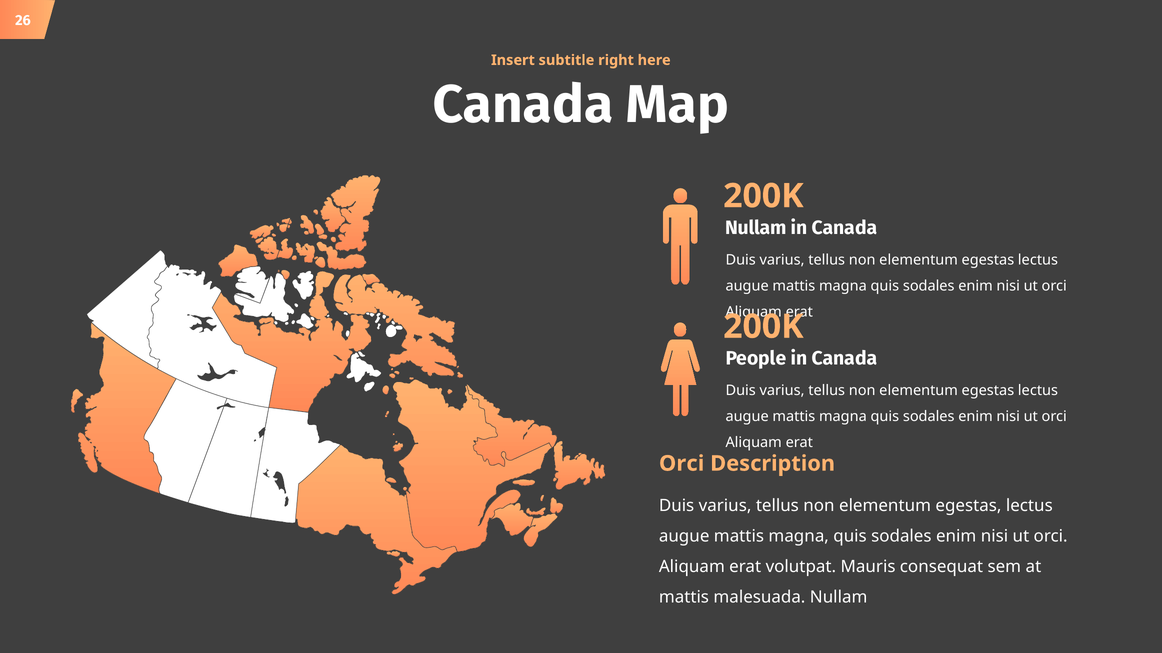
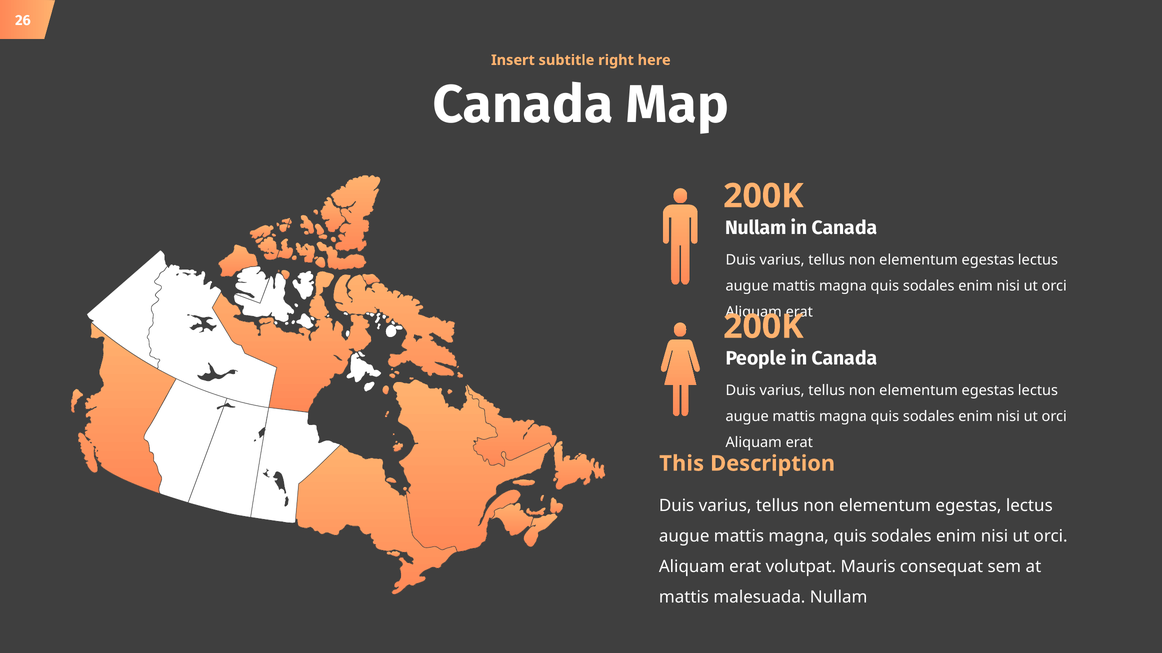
Orci at (682, 464): Orci -> This
